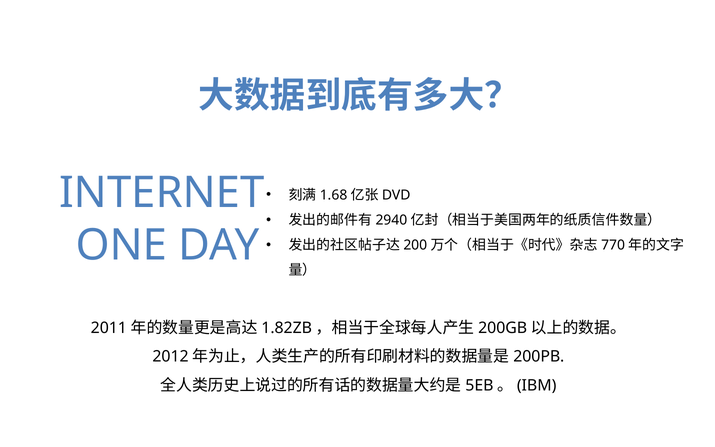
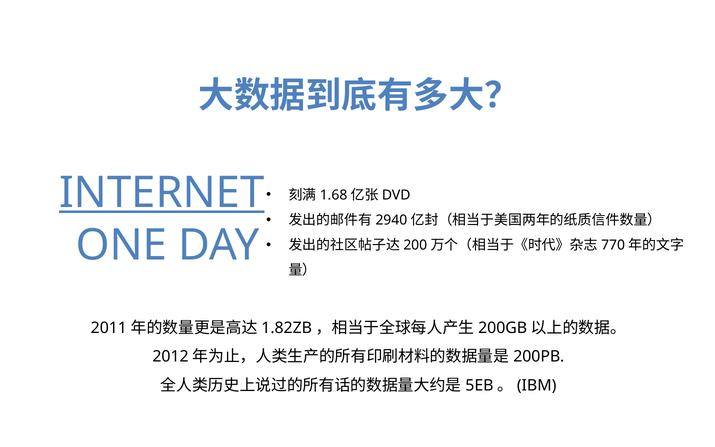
INTERNET underline: none -> present
